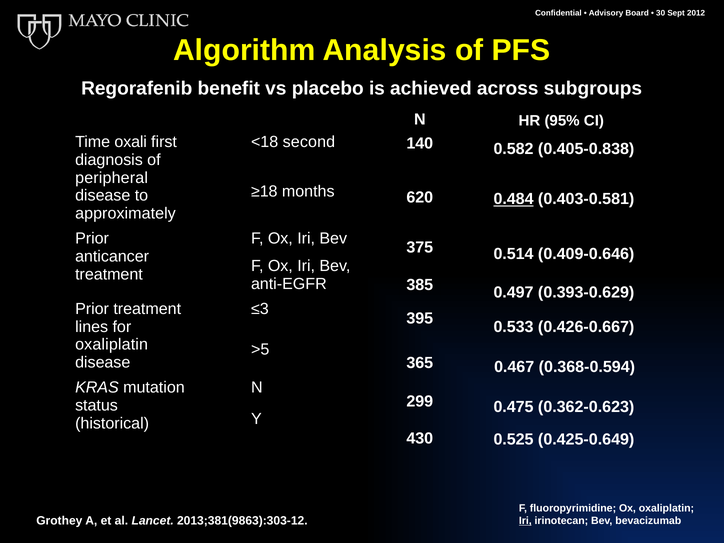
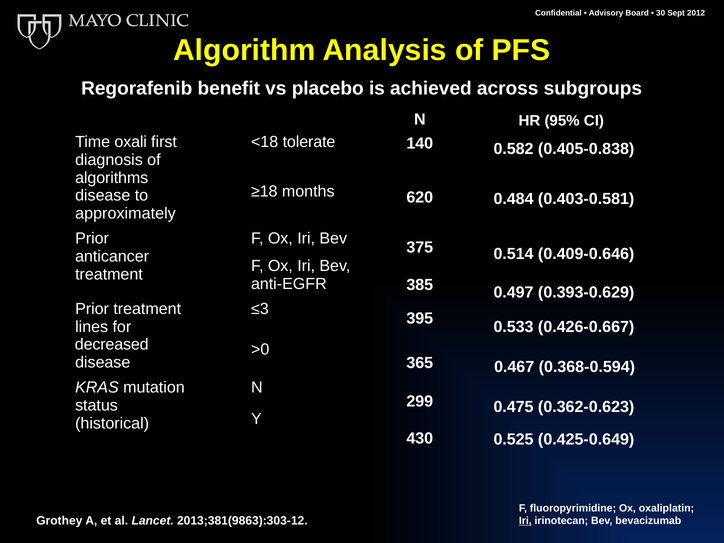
second: second -> tolerate
peripheral: peripheral -> algorithms
0.484 underline: present -> none
oxaliplatin at (112, 345): oxaliplatin -> decreased
>5: >5 -> >0
